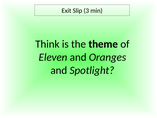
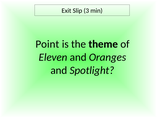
Think: Think -> Point
